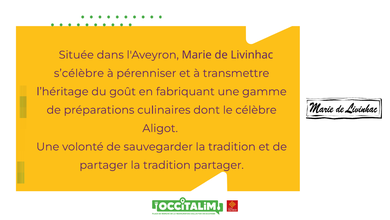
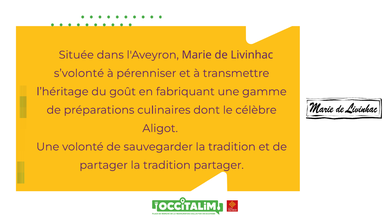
s’célèbre: s’célèbre -> s’volonté
